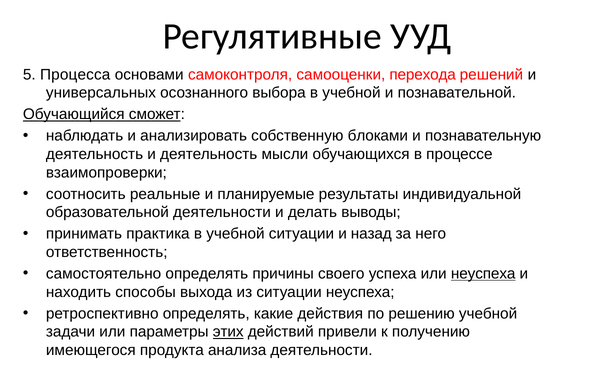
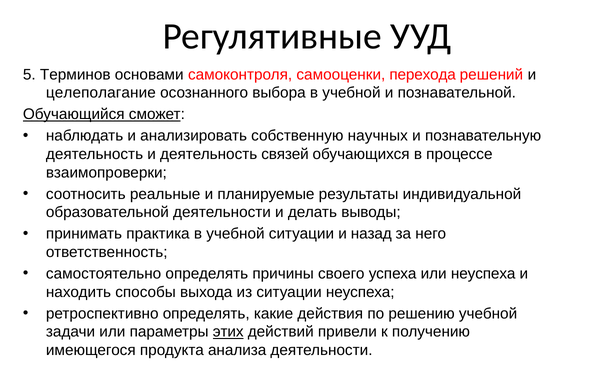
Процесса: Процесса -> Терминов
универсальных: универсальных -> целеполагание
блоками: блоками -> научных
мысли: мысли -> связей
неуспеха at (483, 274) underline: present -> none
